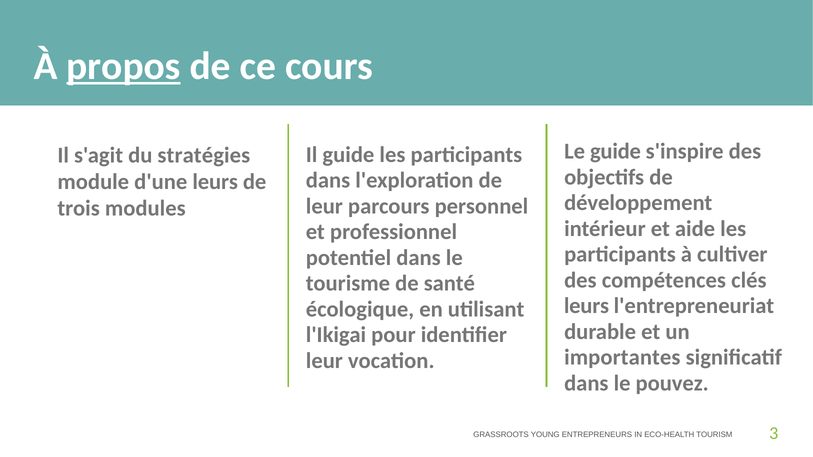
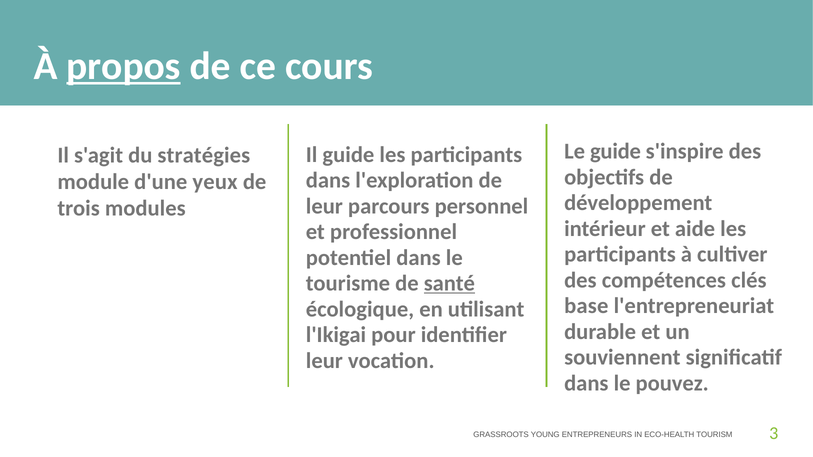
d'une leurs: leurs -> yeux
santé at (449, 284) underline: none -> present
leurs at (586, 306): leurs -> base
importantes: importantes -> souviennent
